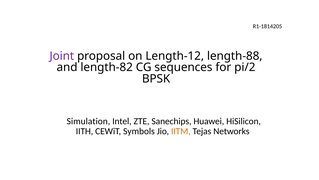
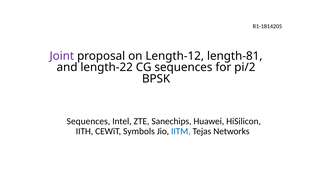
length-88: length-88 -> length-81
length-82: length-82 -> length-22
Simulation at (88, 121): Simulation -> Sequences
IITM colour: orange -> blue
